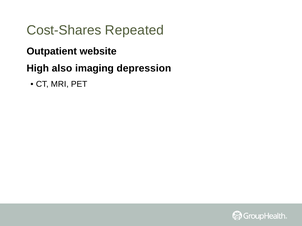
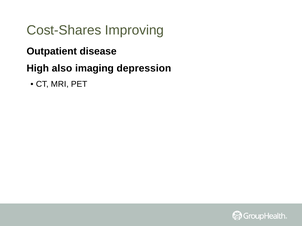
Repeated: Repeated -> Improving
website: website -> disease
